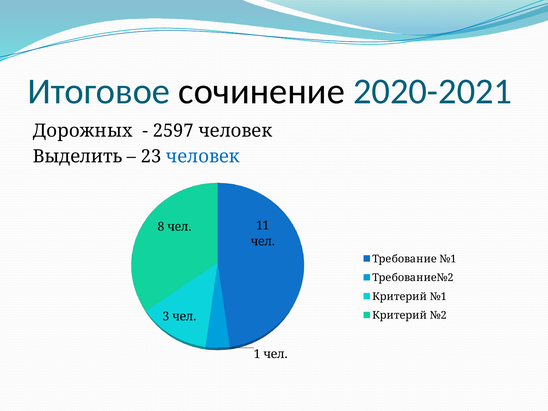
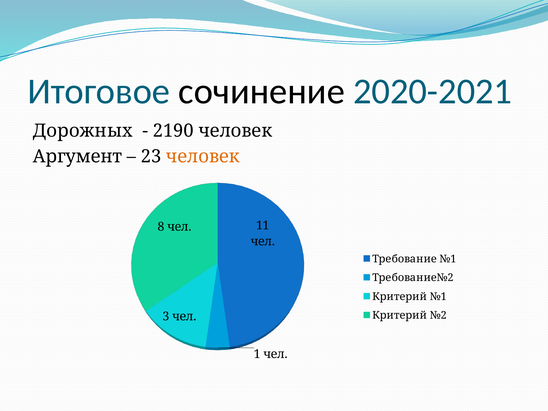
2597: 2597 -> 2190
Выделить: Выделить -> Аргумент
человек at (203, 156) colour: blue -> orange
